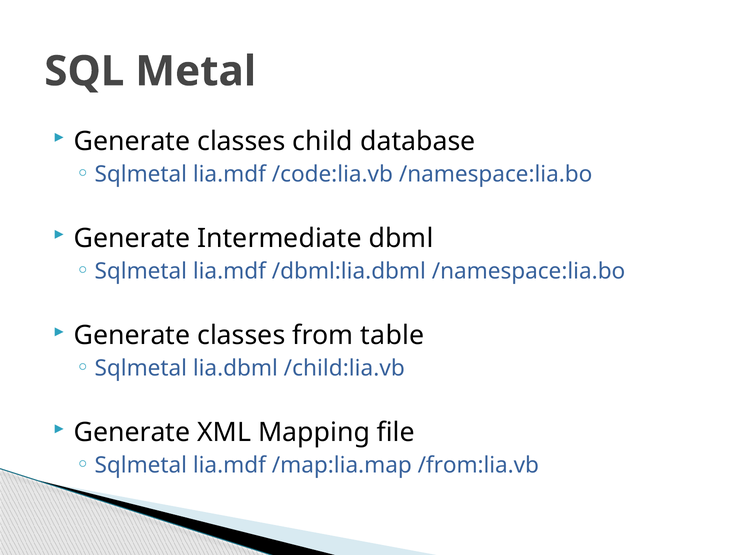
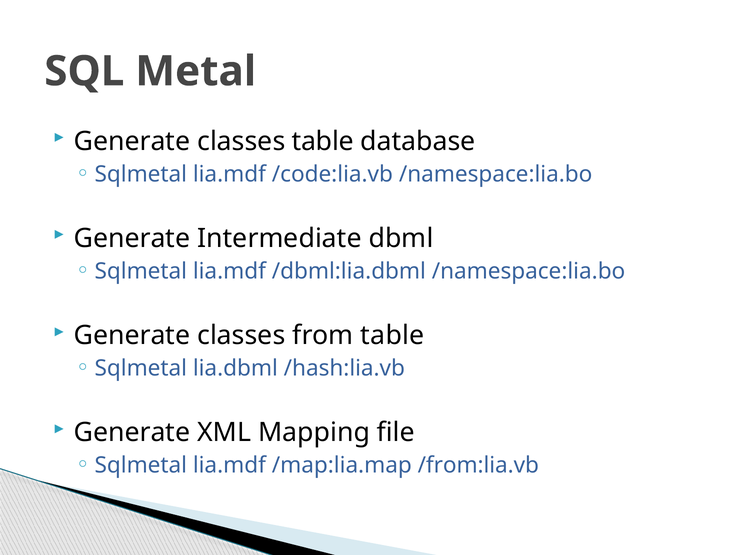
classes child: child -> table
/child:lia.vb: /child:lia.vb -> /hash:lia.vb
